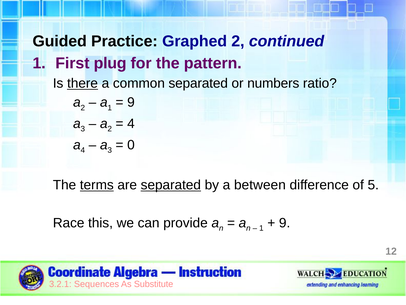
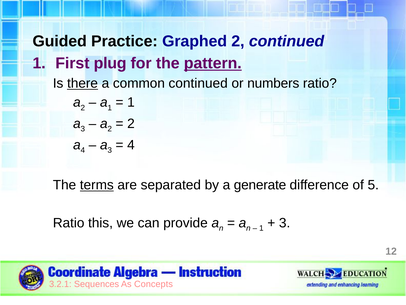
pattern underline: none -> present
common separated: separated -> continued
9 at (131, 102): 9 -> 1
4 at (131, 123): 4 -> 2
0 at (131, 145): 0 -> 4
separated at (171, 185) underline: present -> none
between: between -> generate
Race at (69, 223): Race -> Ratio
9 at (285, 223): 9 -> 3
Substitute: Substitute -> Concepts
